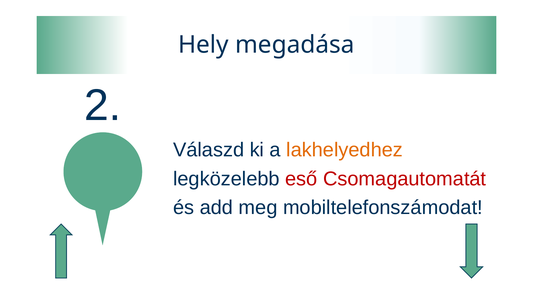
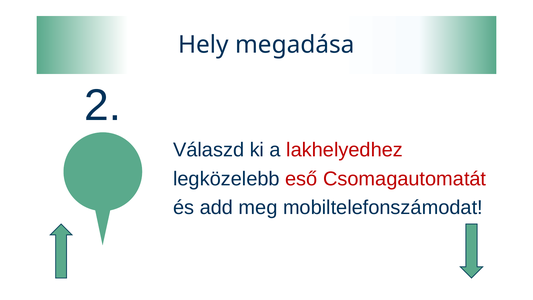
lakhelyedhez colour: orange -> red
